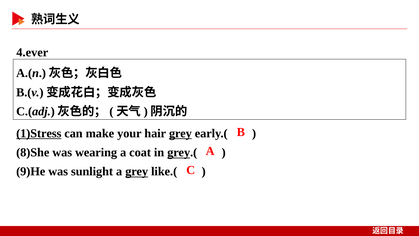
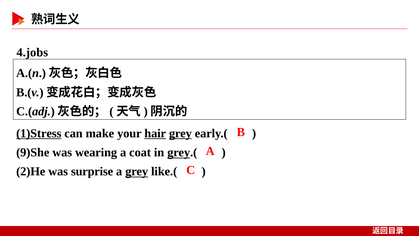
4.ever: 4.ever -> 4.jobs
hair underline: none -> present
8)She: 8)She -> 9)She
9)He: 9)He -> 2)He
sunlight: sunlight -> surprise
